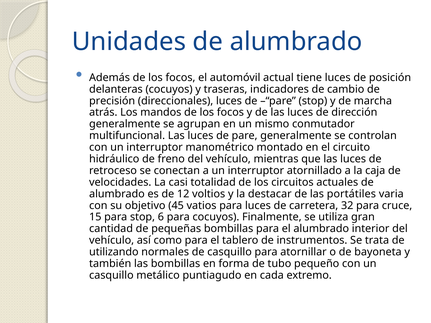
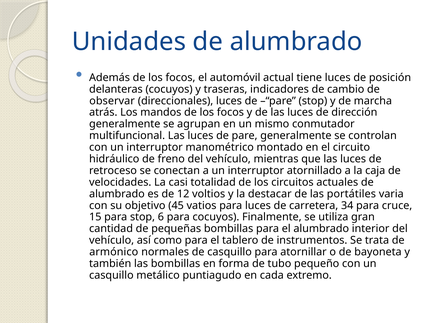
precisión: precisión -> observar
32: 32 -> 34
utilizando: utilizando -> armónico
